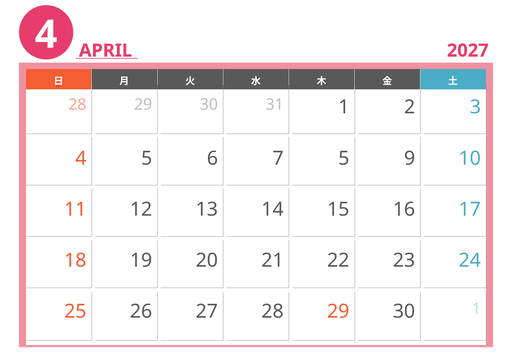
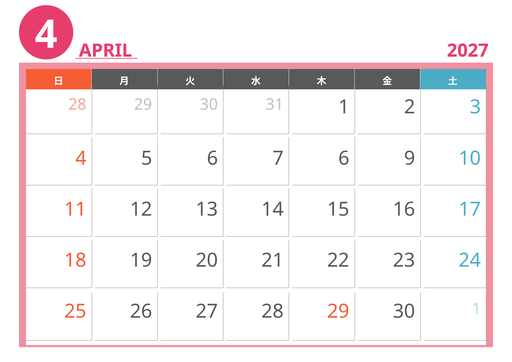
7 5: 5 -> 6
